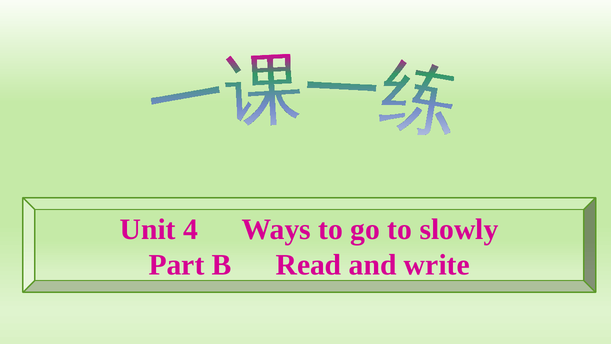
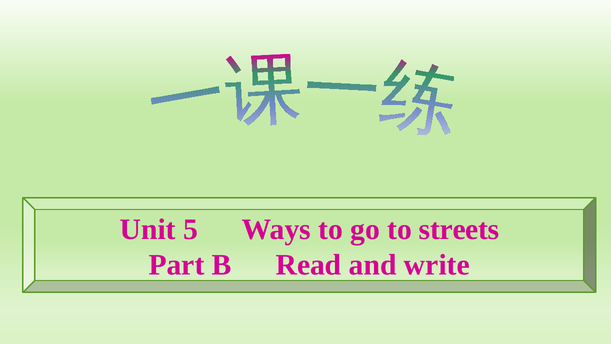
4: 4 -> 5
slowly: slowly -> streets
